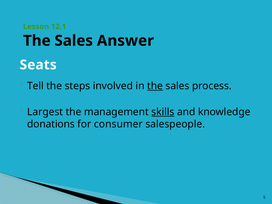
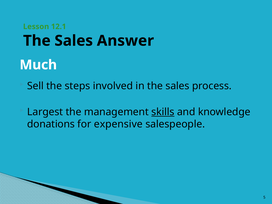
Seats: Seats -> Much
Tell: Tell -> Sell
the at (155, 86) underline: present -> none
consumer: consumer -> expensive
